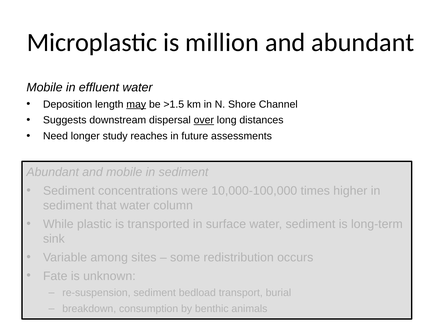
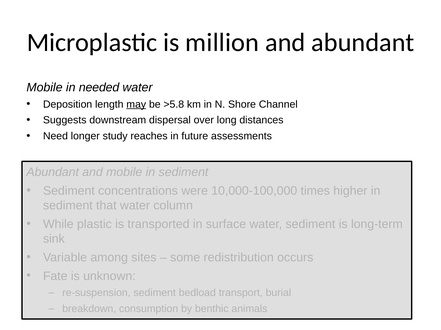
effluent: effluent -> needed
>1.5: >1.5 -> >5.8
over underline: present -> none
